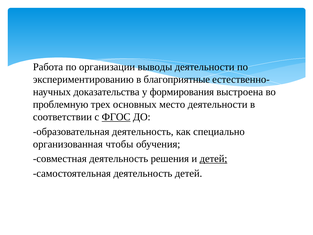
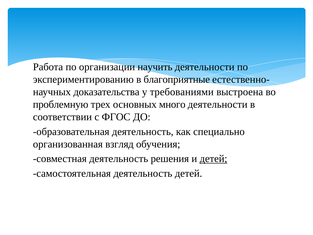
выводы: выводы -> научить
формирования: формирования -> требованиями
место: место -> много
ФГОС underline: present -> none
чтобы: чтобы -> взгляд
